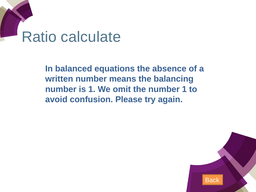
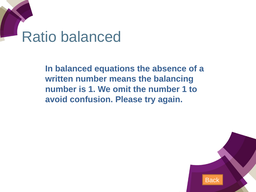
Ratio calculate: calculate -> balanced
